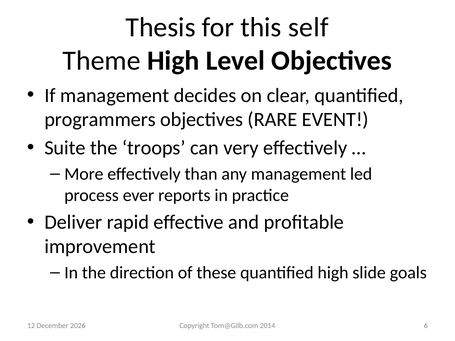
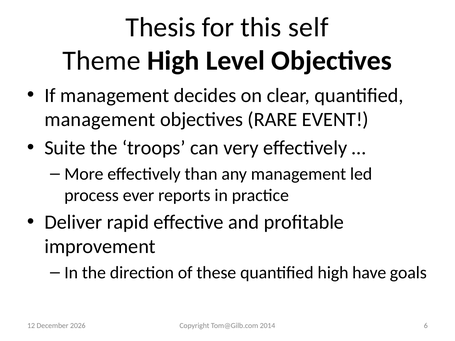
programmers at (100, 120): programmers -> management
slide: slide -> have
